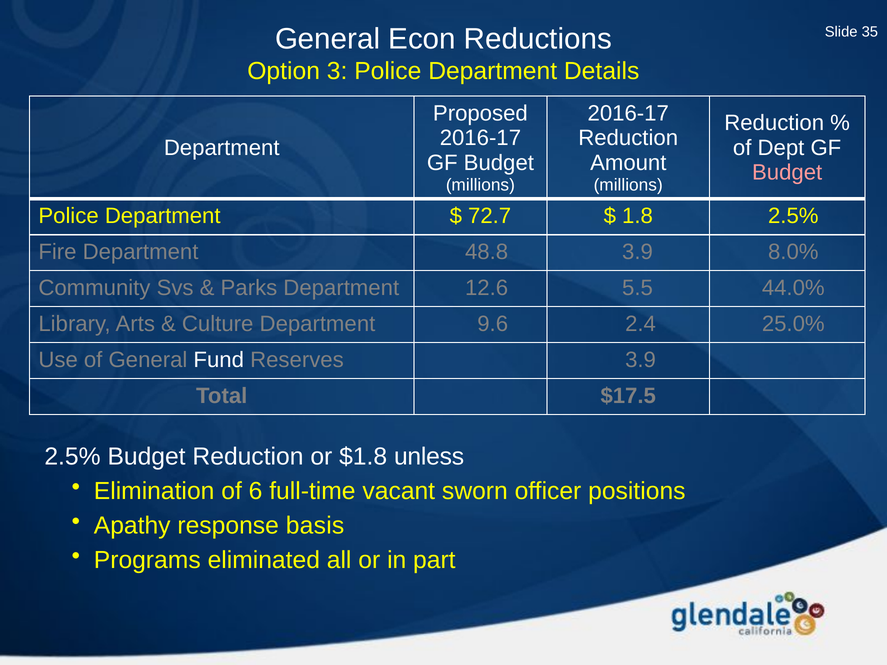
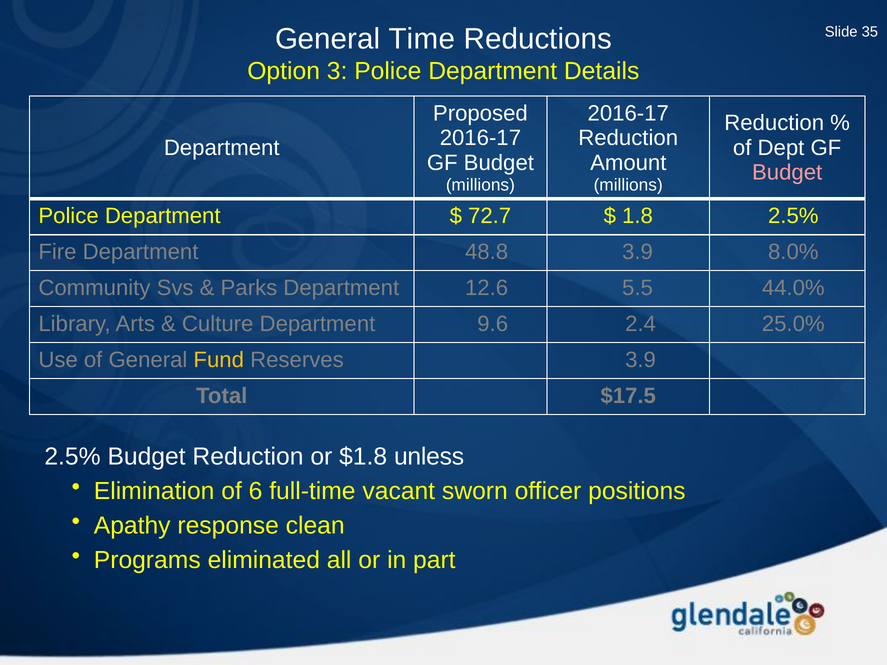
Econ: Econ -> Time
Fund colour: white -> yellow
basis: basis -> clean
